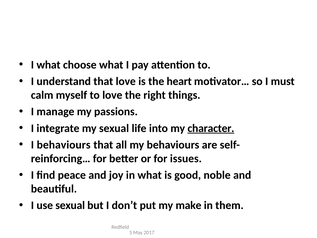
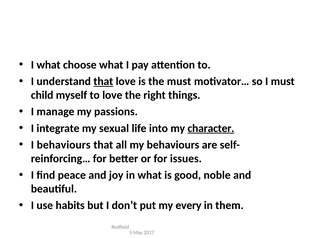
that at (103, 81) underline: none -> present
the heart: heart -> must
calm: calm -> child
use sexual: sexual -> habits
make: make -> every
